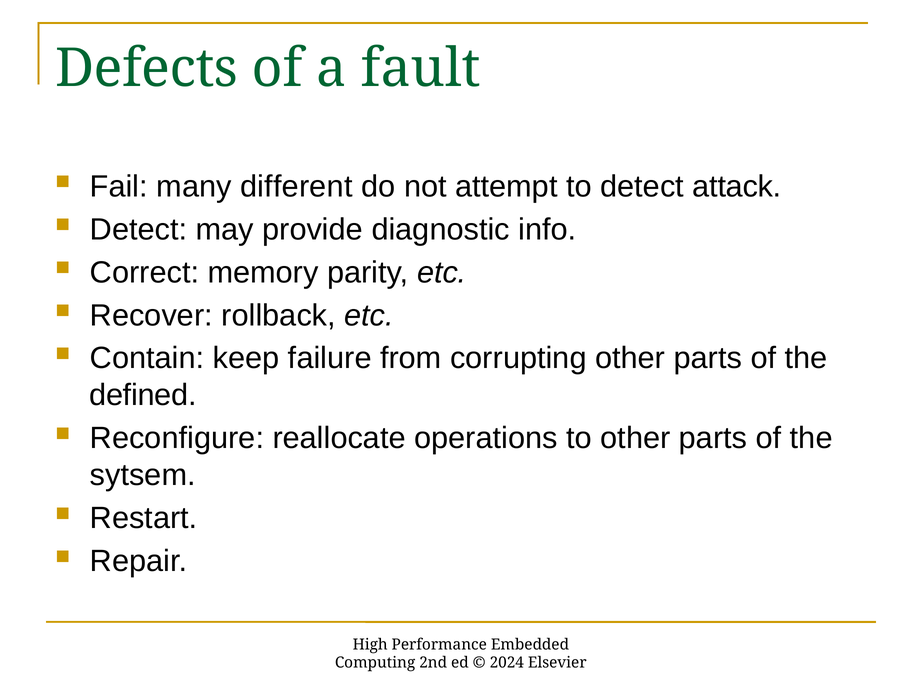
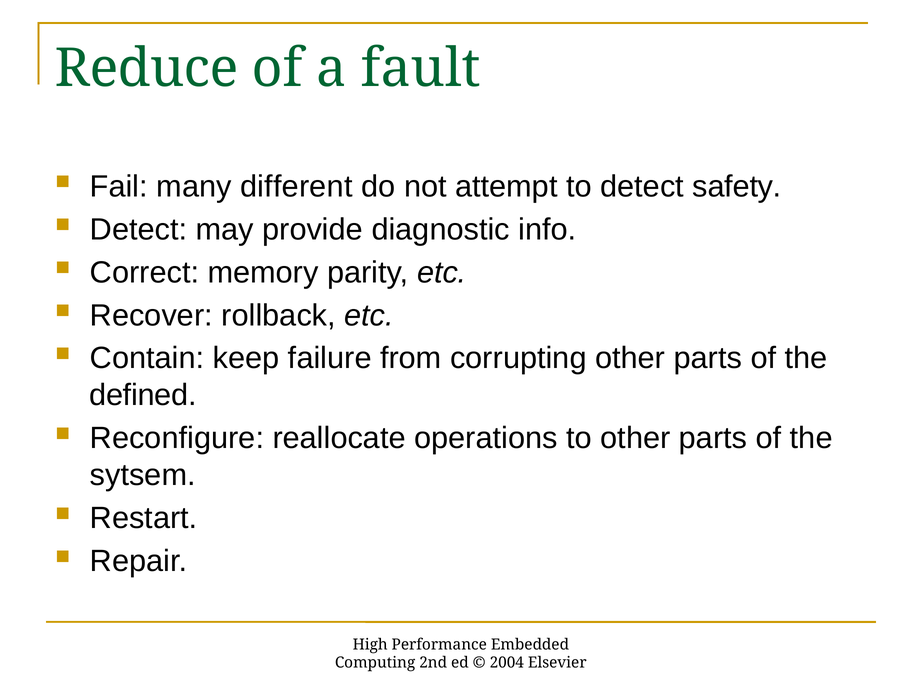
Defects: Defects -> Reduce
attack: attack -> safety
2024: 2024 -> 2004
